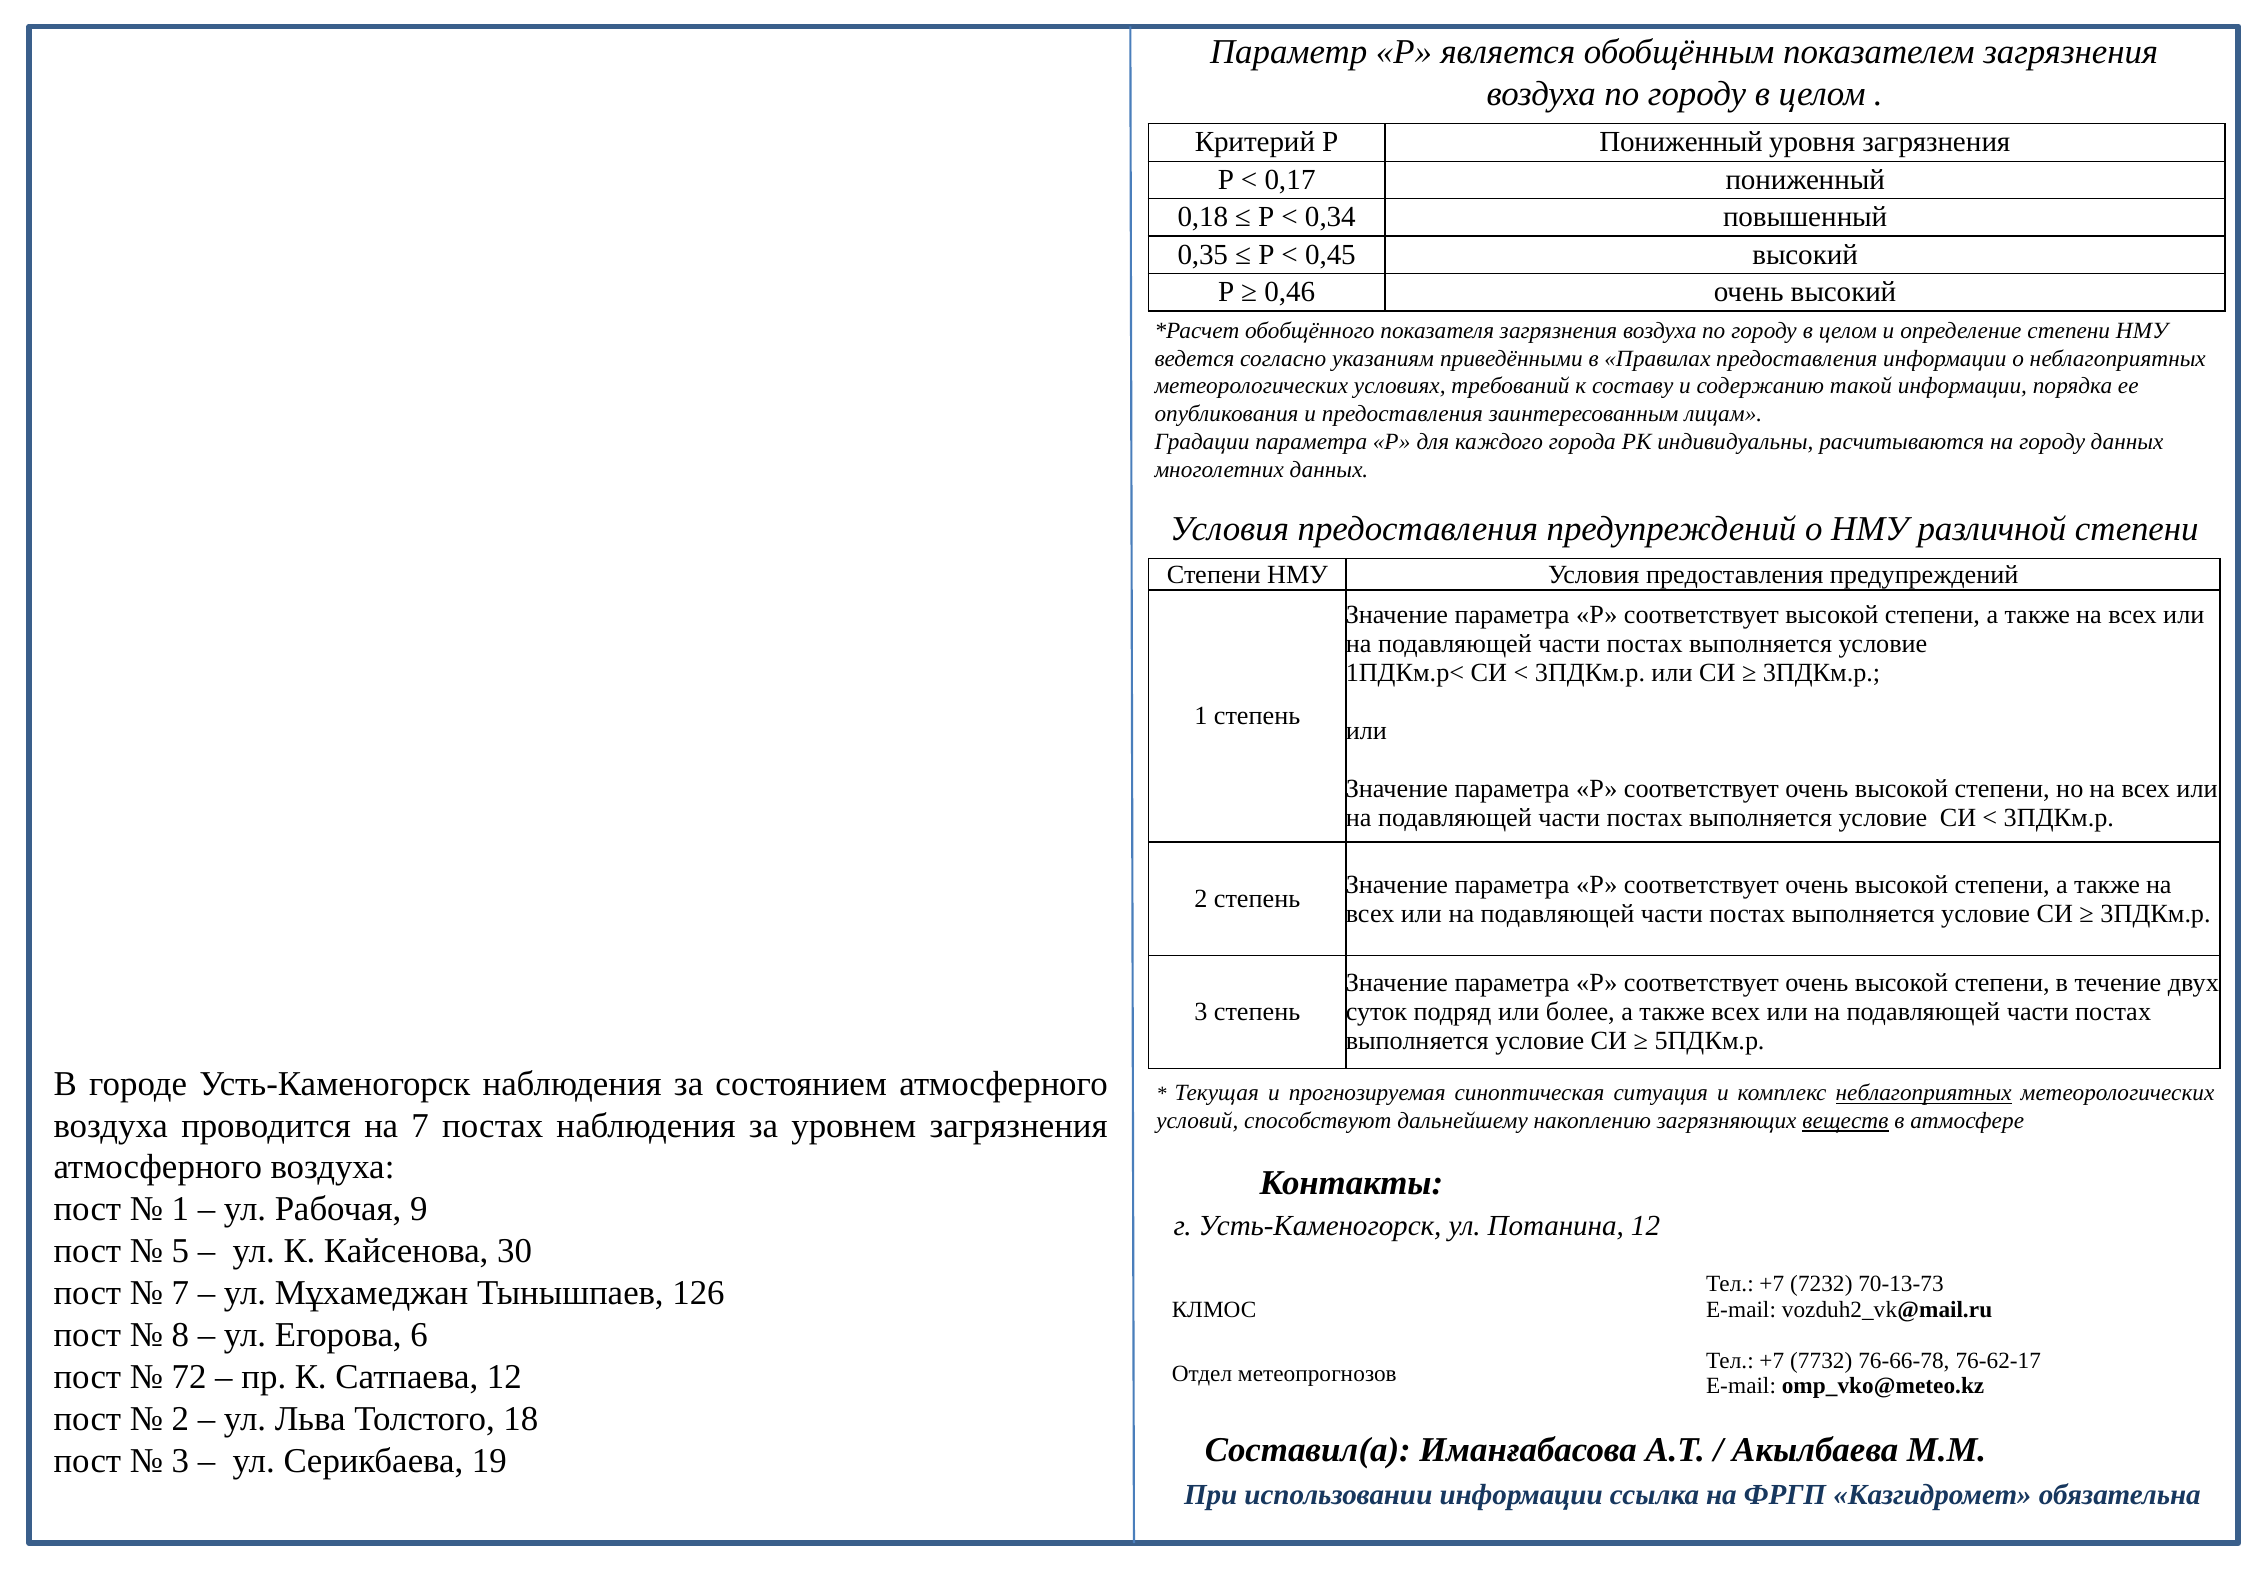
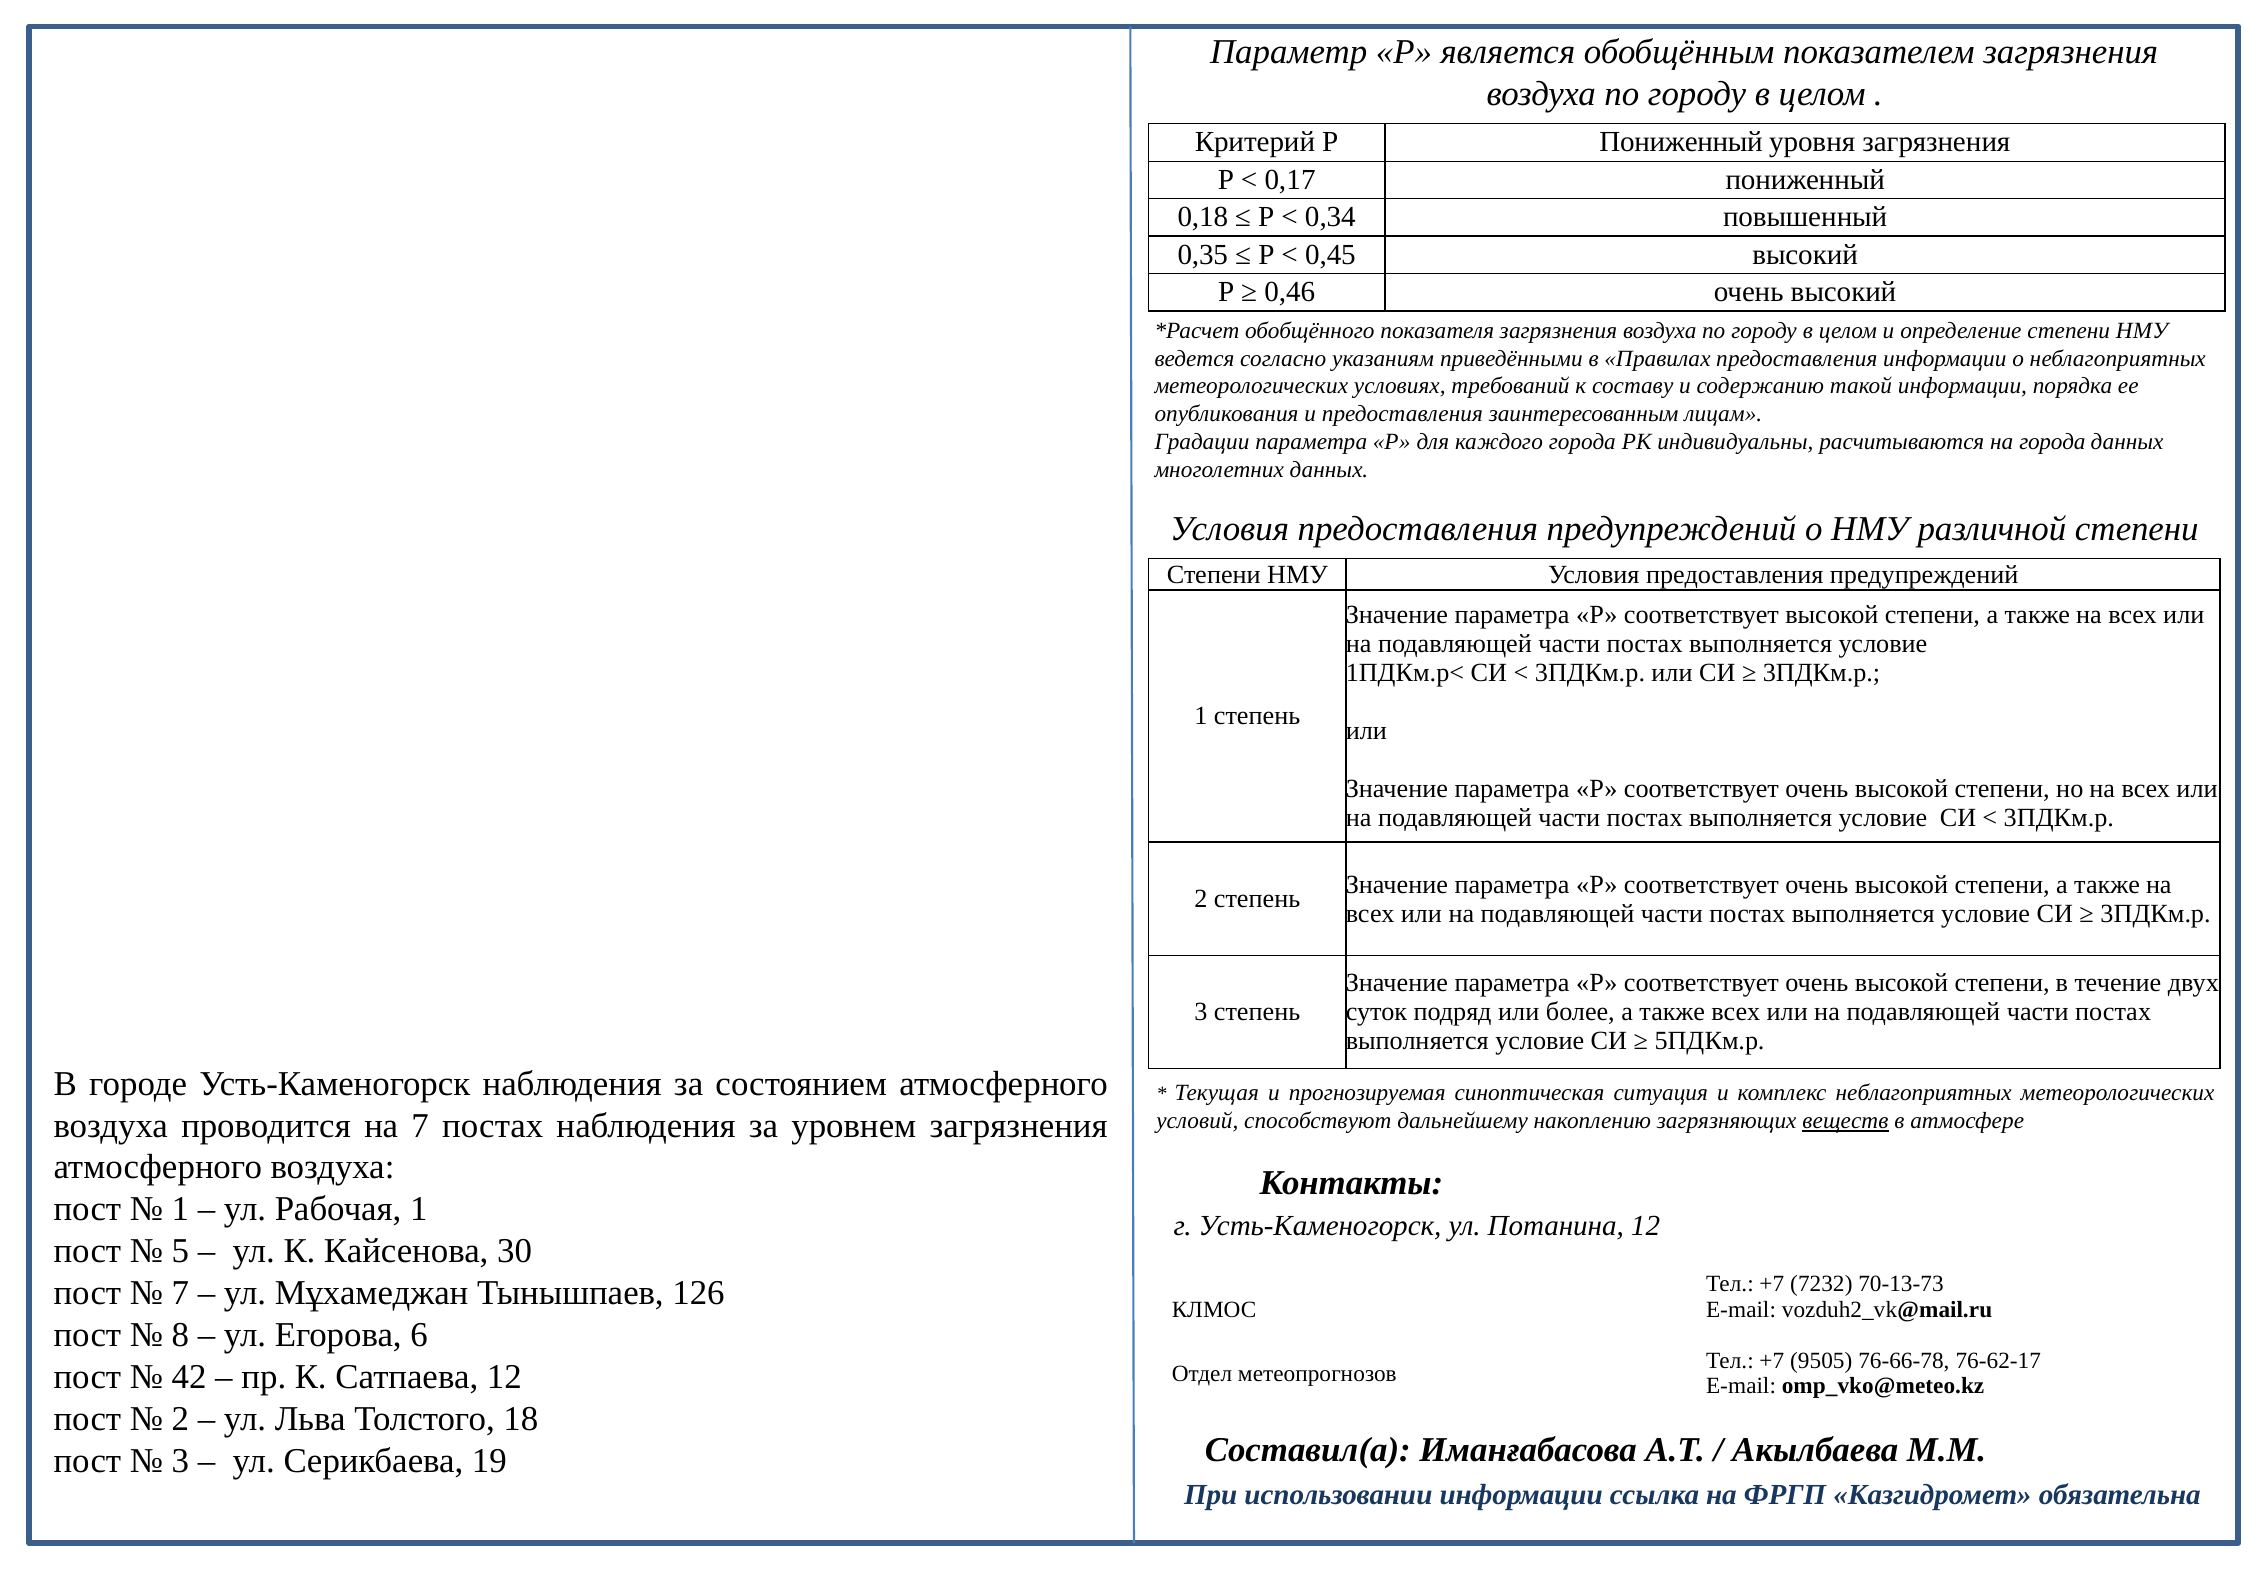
на городу: городу -> города
неблагоприятных at (1924, 1093) underline: present -> none
Рабочая 9: 9 -> 1
7732: 7732 -> 9505
72: 72 -> 42
